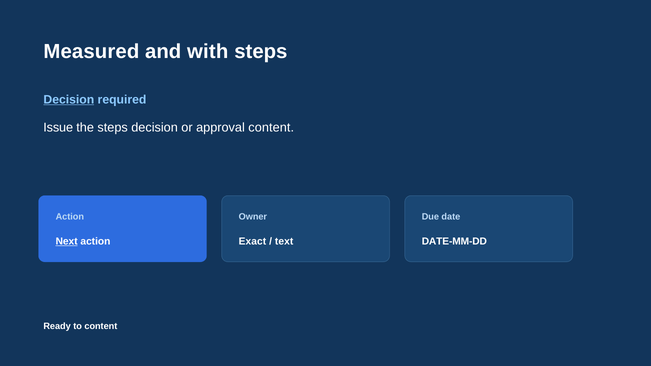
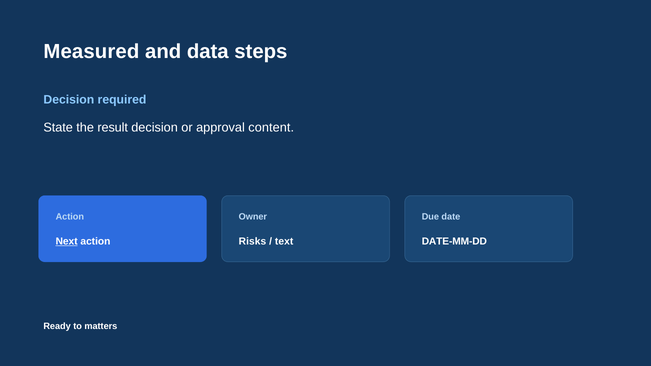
with: with -> data
Decision at (69, 100) underline: present -> none
Issue: Issue -> State
the steps: steps -> result
Exact: Exact -> Risks
to content: content -> matters
